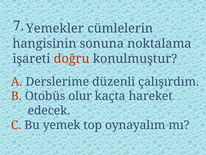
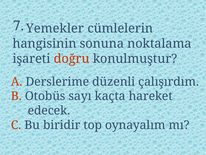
olur: olur -> sayı
yemek: yemek -> biridir
